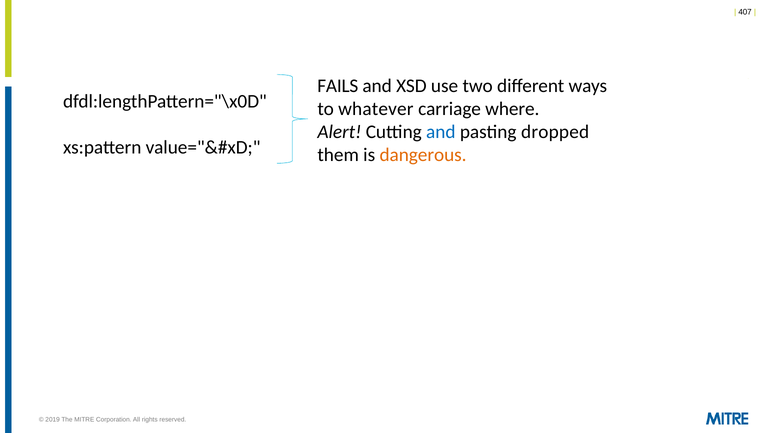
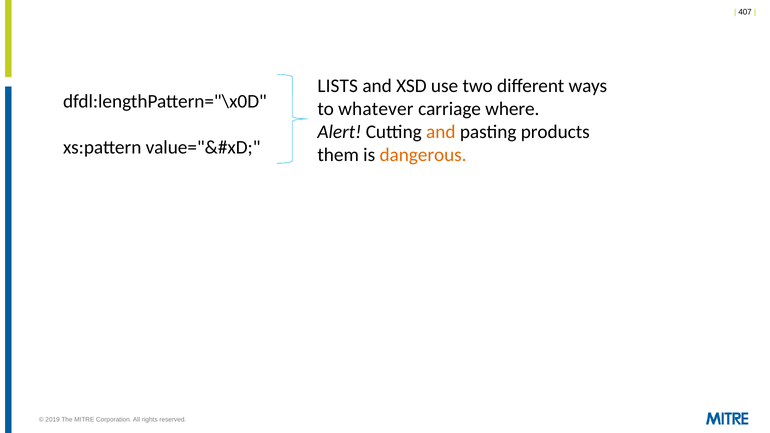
FAILS: FAILS -> LISTS
and at (441, 132) colour: blue -> orange
dropped: dropped -> products
